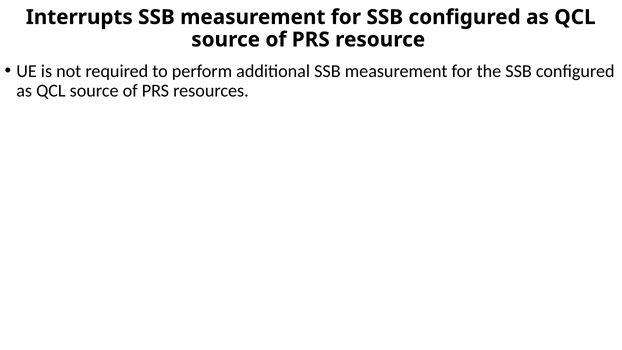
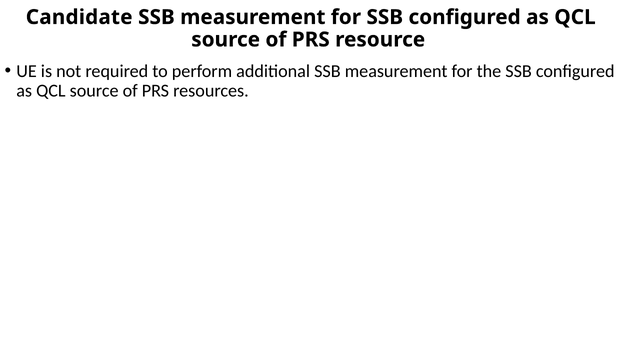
Interrupts: Interrupts -> Candidate
